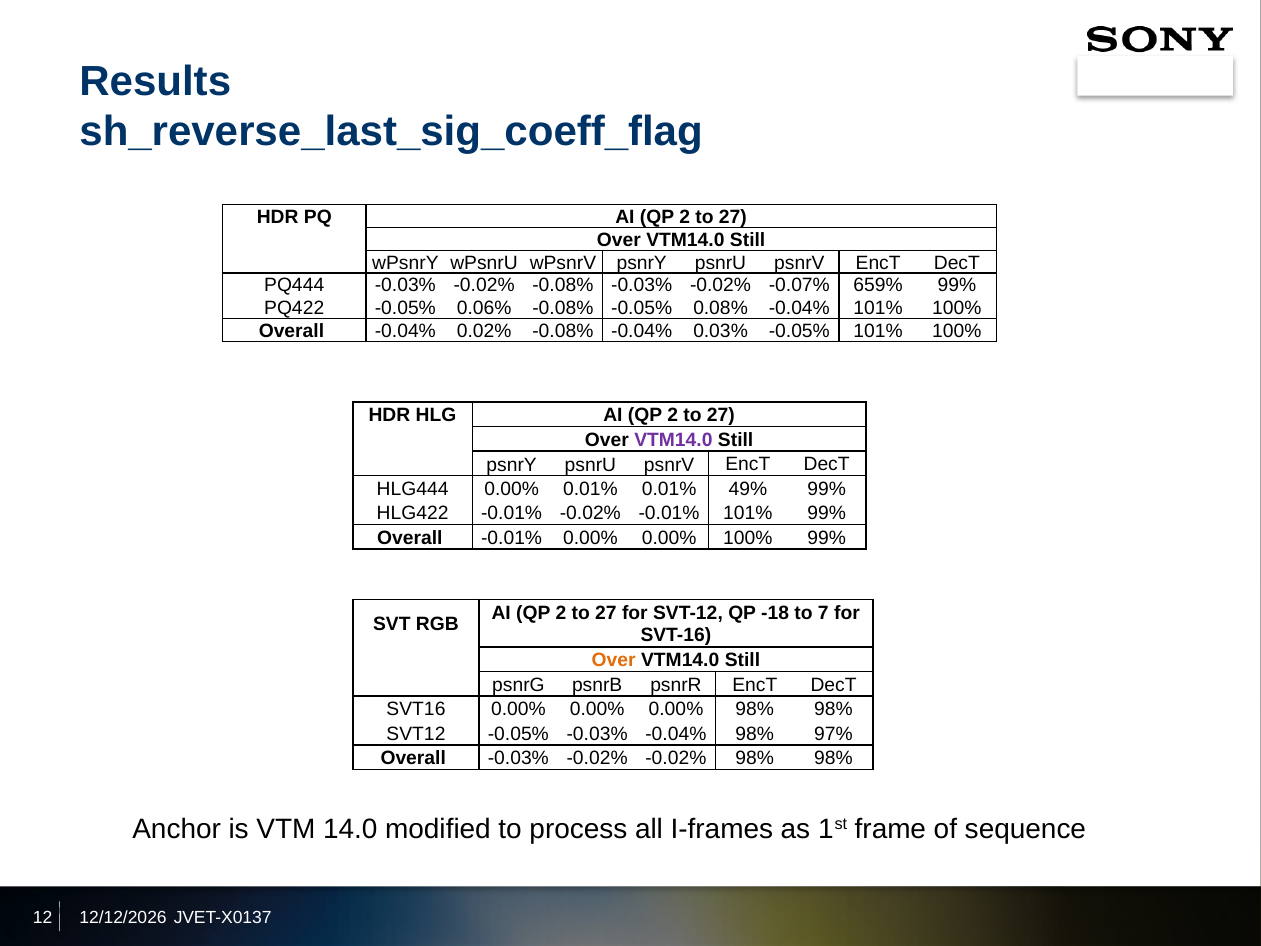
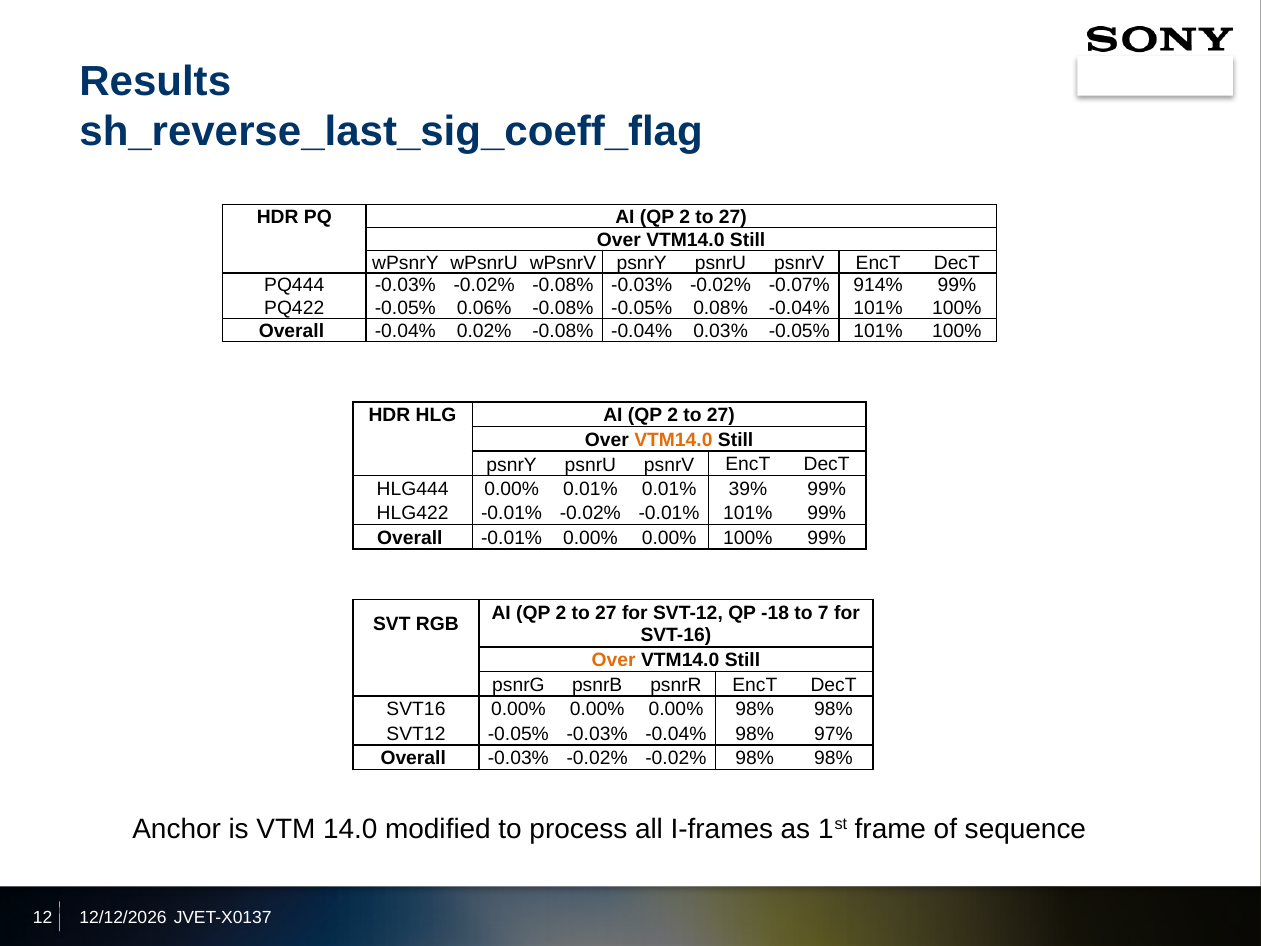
659%: 659% -> 914%
VTM14.0 at (673, 440) colour: purple -> orange
49%: 49% -> 39%
